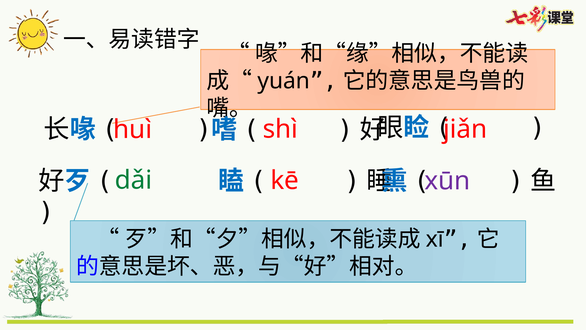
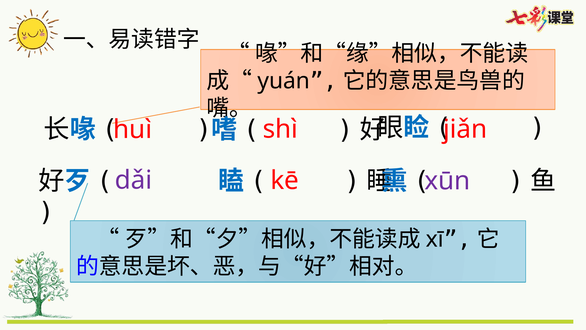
dǎi colour: green -> purple
